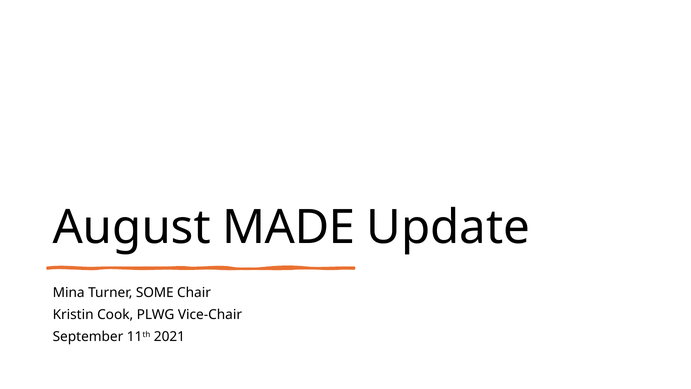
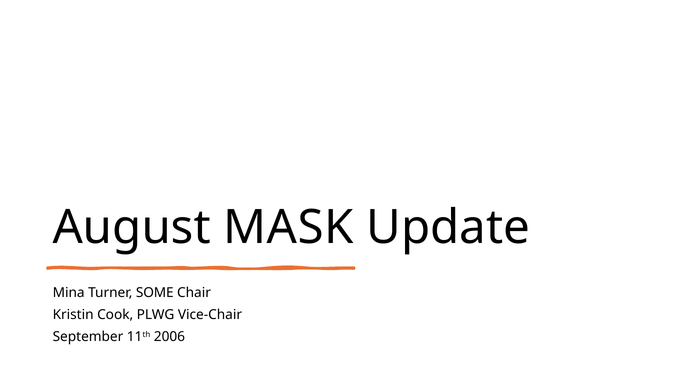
MADE: MADE -> MASK
2021: 2021 -> 2006
